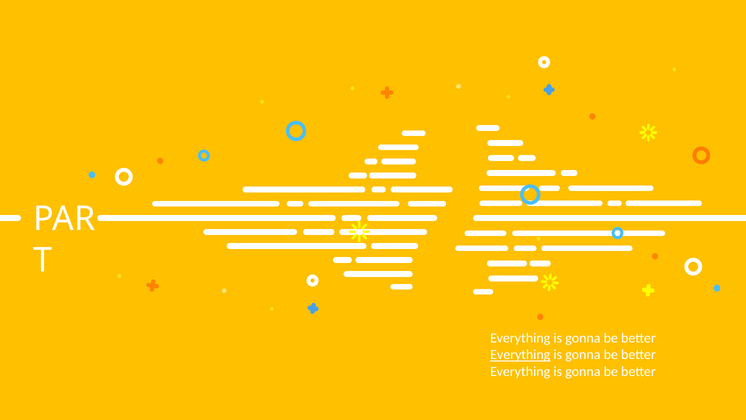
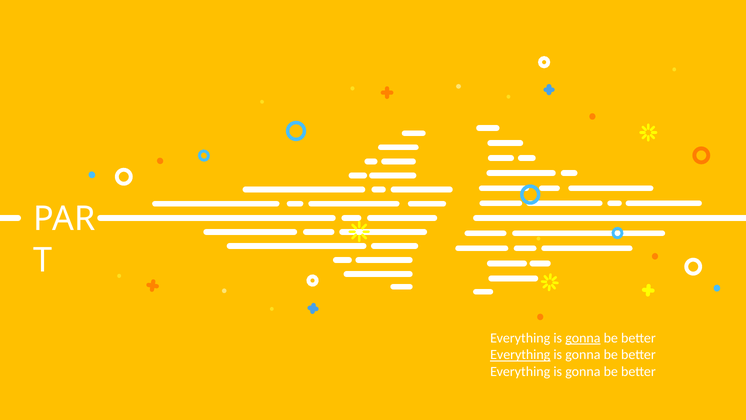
gonna at (583, 338) underline: none -> present
